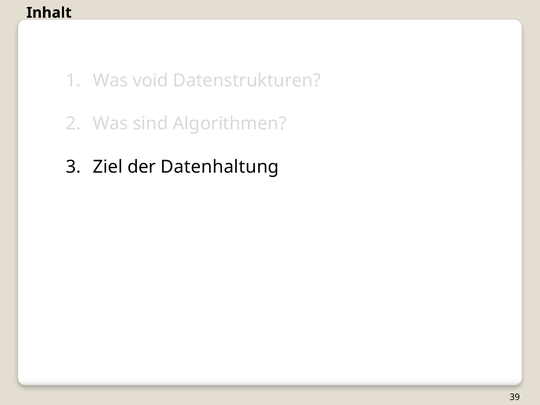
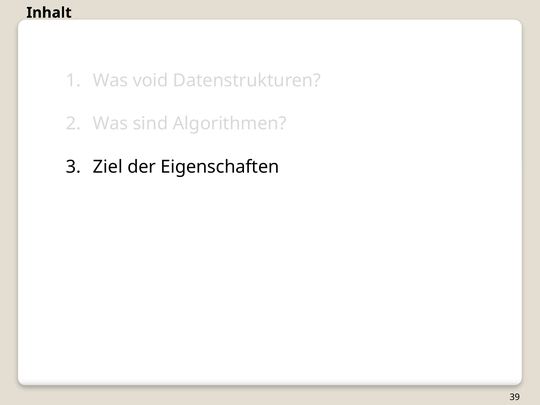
Datenhaltung: Datenhaltung -> Eigenschaften
